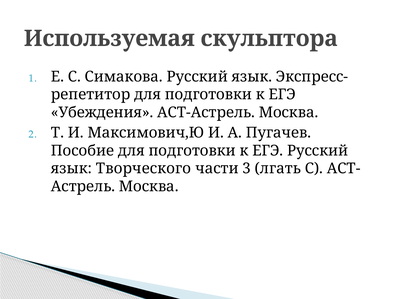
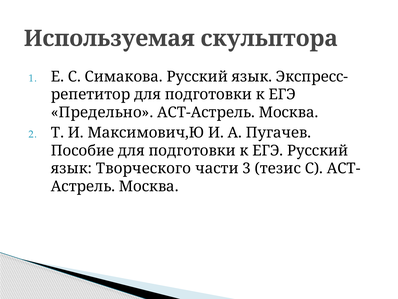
Убеждения: Убеждения -> Предельно
лгать: лгать -> тезис
